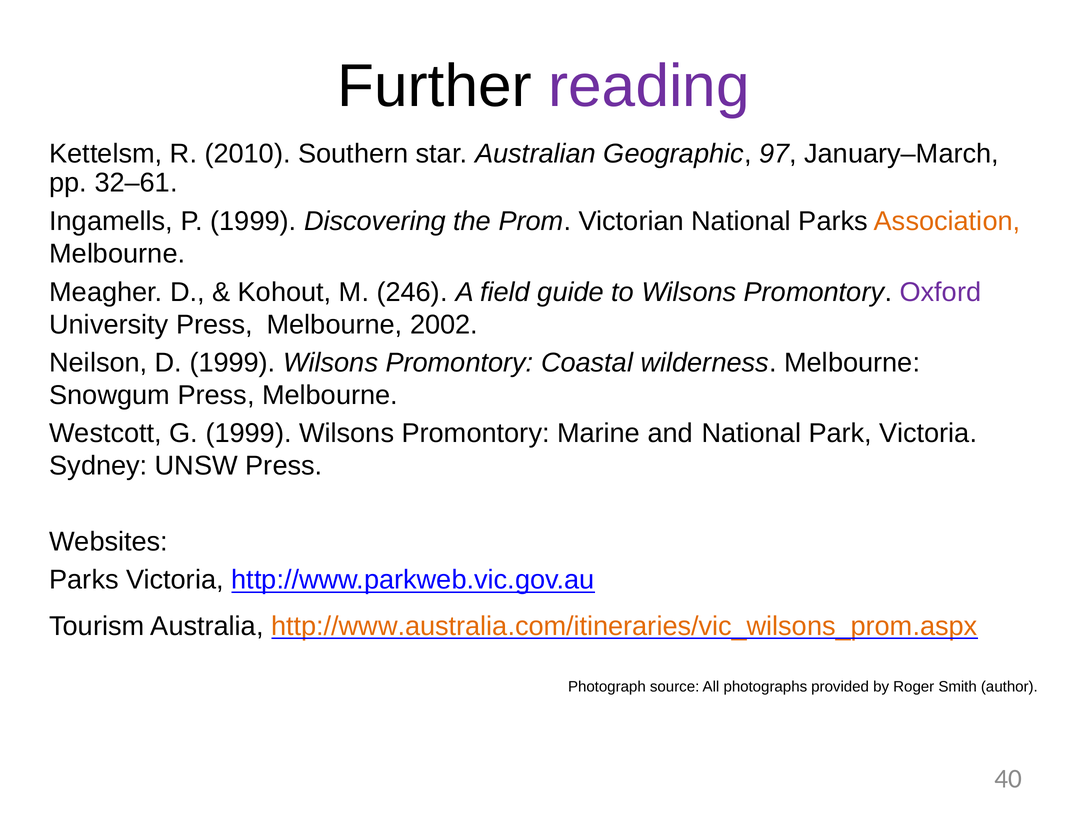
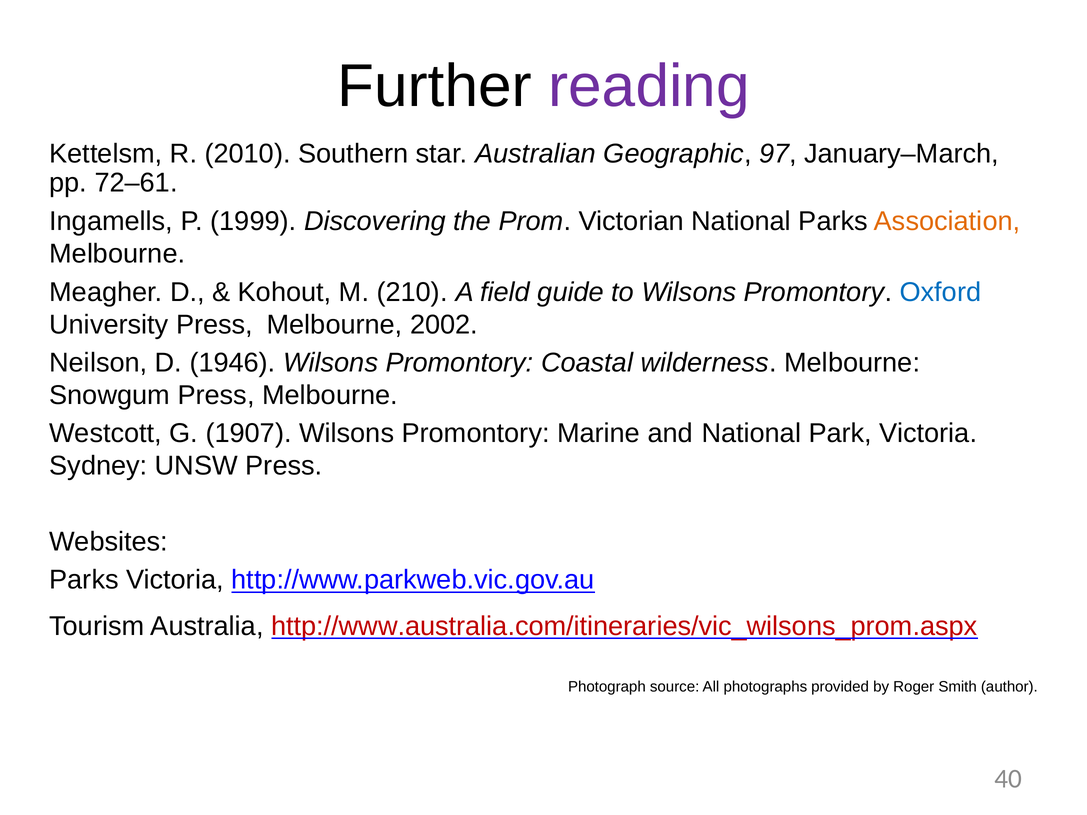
32–61: 32–61 -> 72–61
246: 246 -> 210
Oxford colour: purple -> blue
D 1999: 1999 -> 1946
G 1999: 1999 -> 1907
http://www.australia.com/itineraries/vic_wilsons_prom.aspx colour: orange -> red
